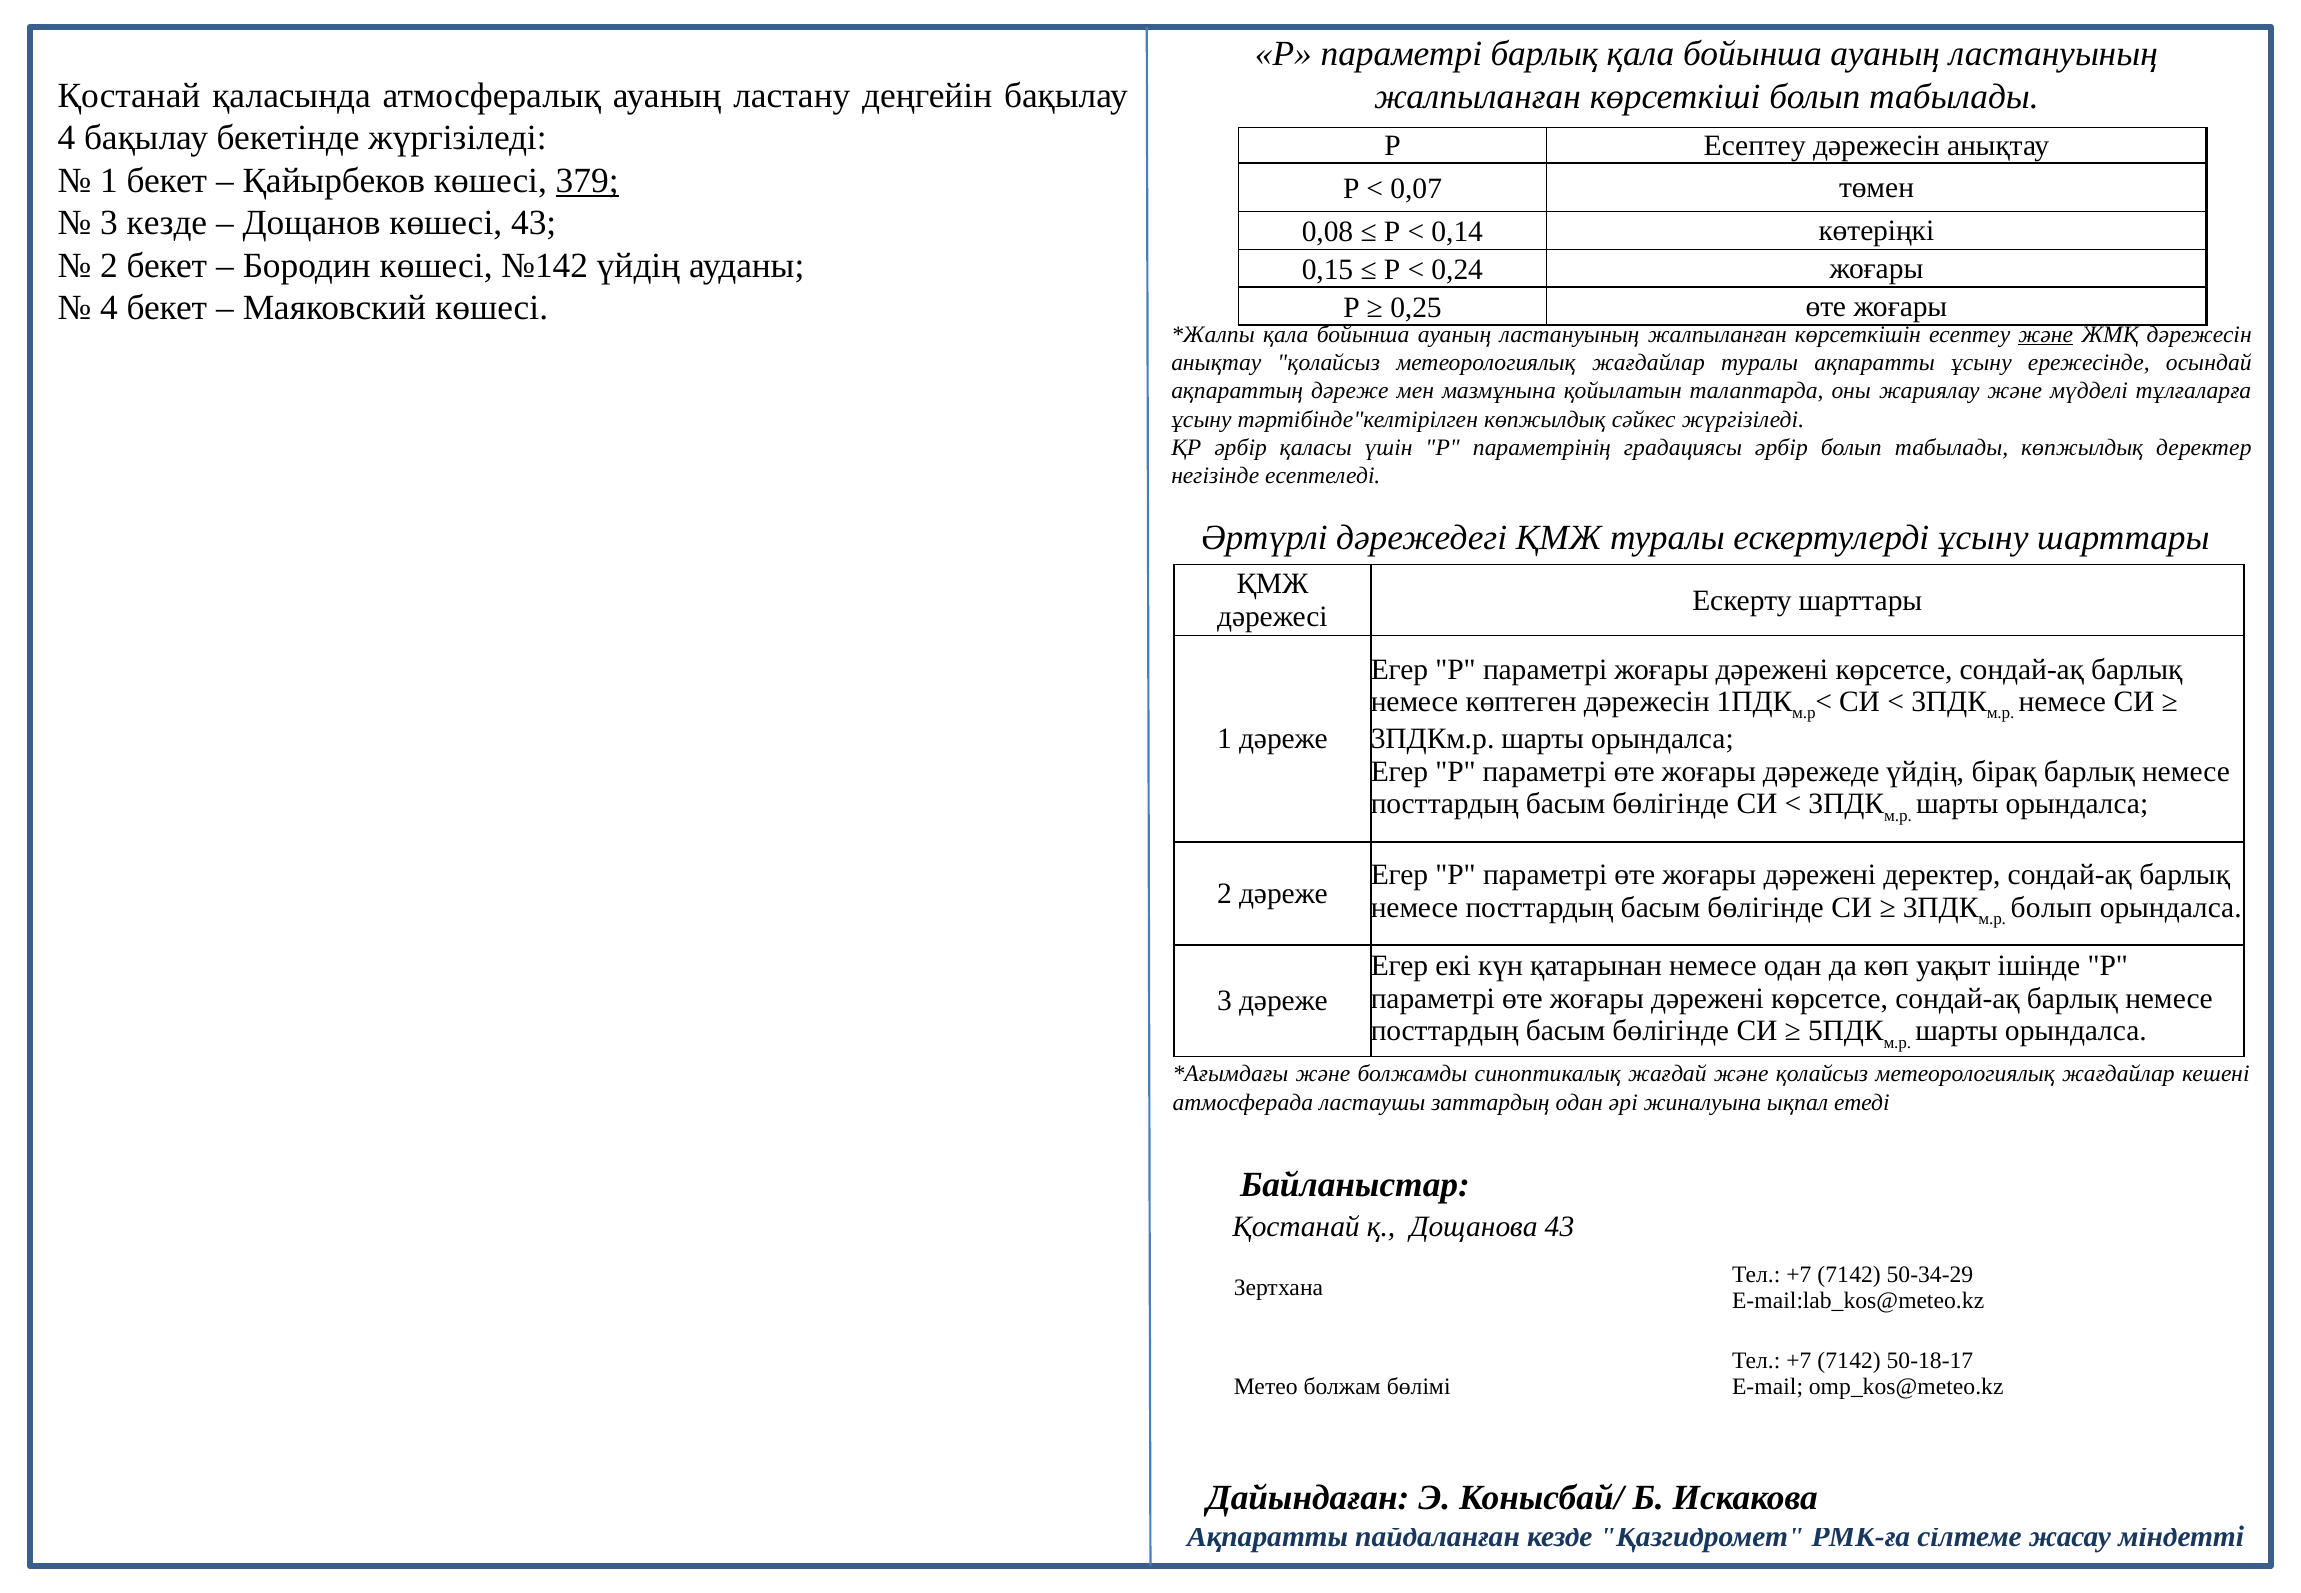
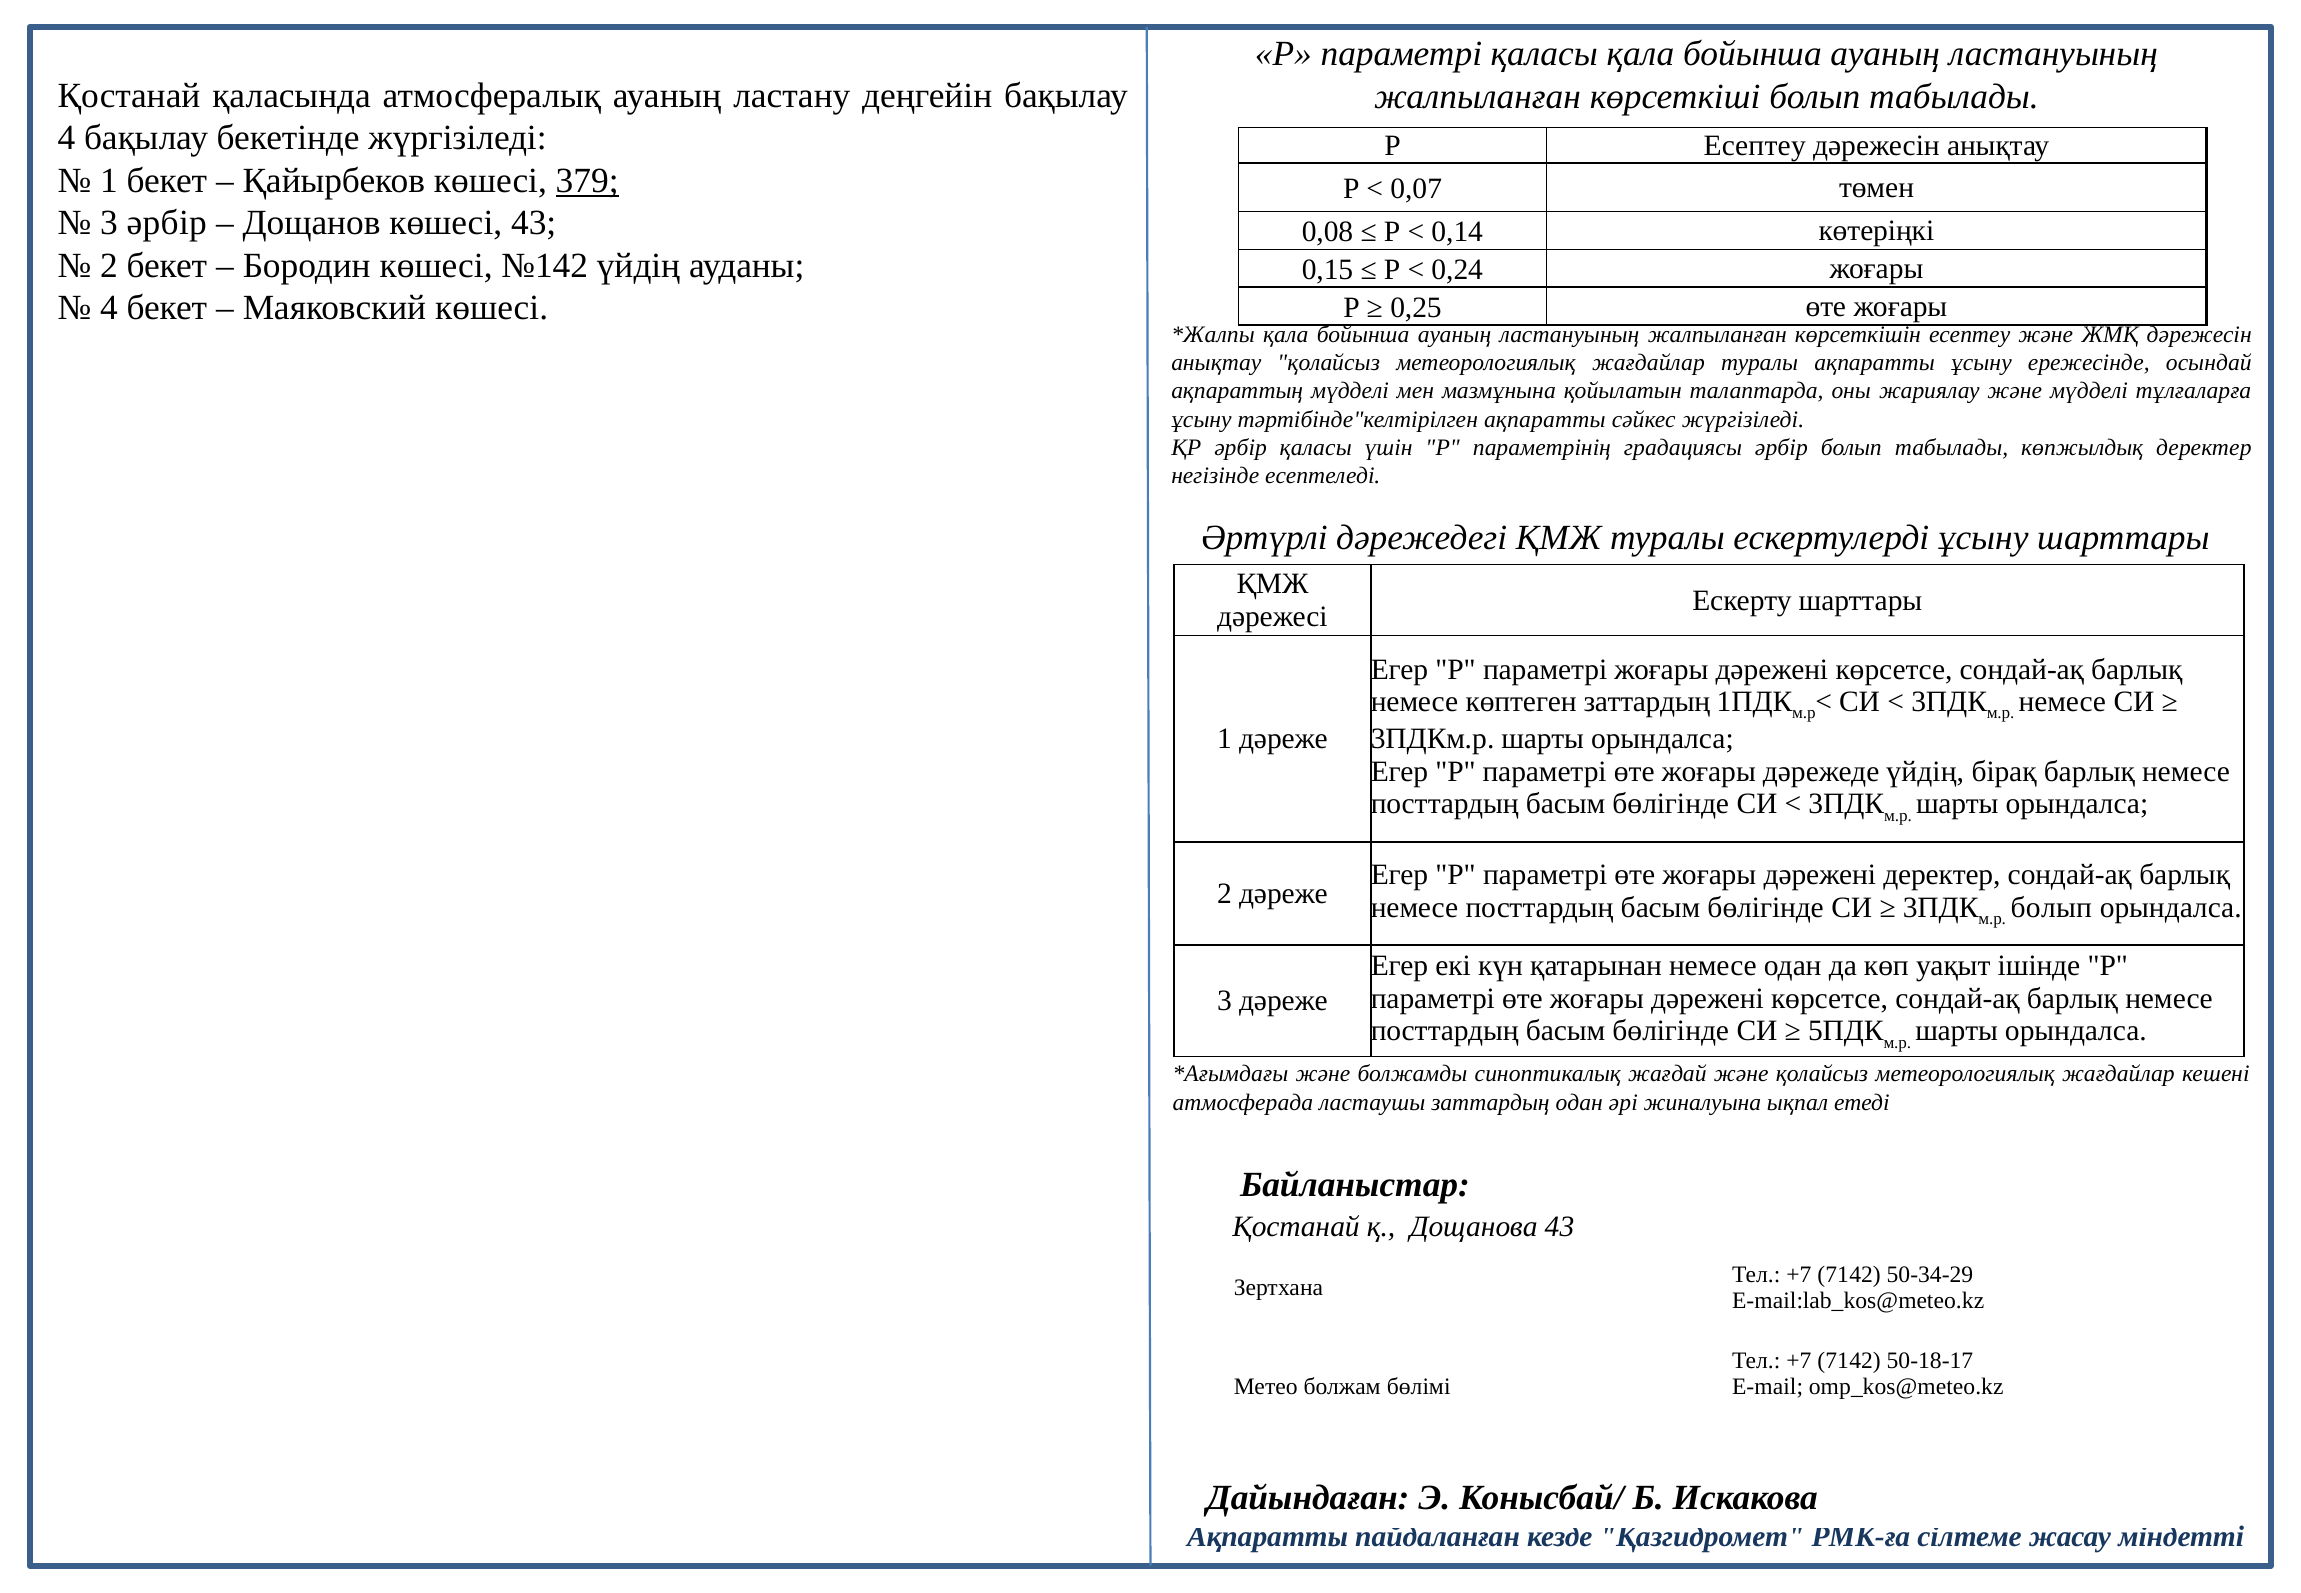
параметрі барлық: барлық -> қаласы
3 кезде: кезде -> әрбір
және at (2046, 335) underline: present -> none
ақпараттың дәреже: дәреже -> мүдделі
тәртібінде"келтірілген көпжылдық: көпжылдық -> ақпаратты
көптеген дәрежесін: дәрежесін -> заттардың
